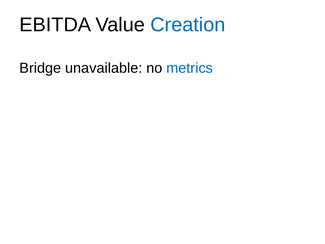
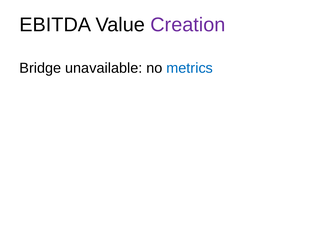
Creation colour: blue -> purple
